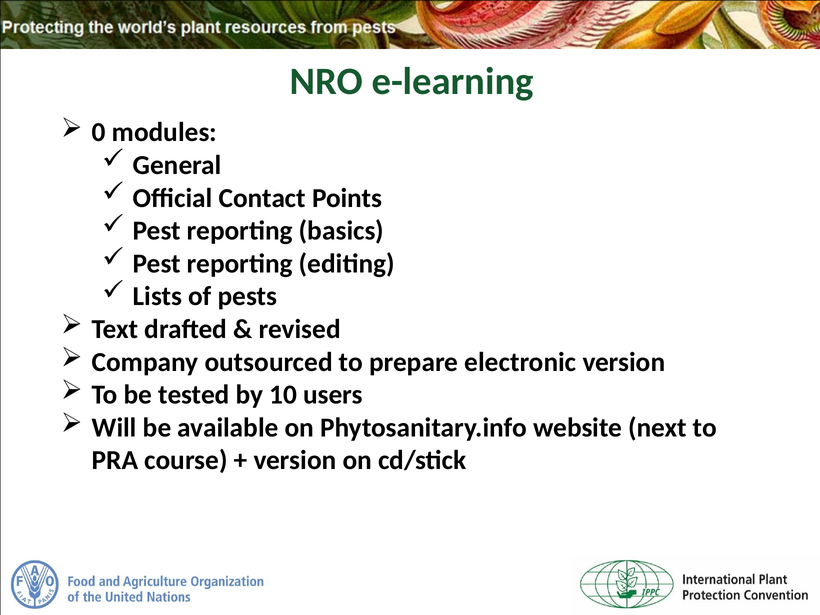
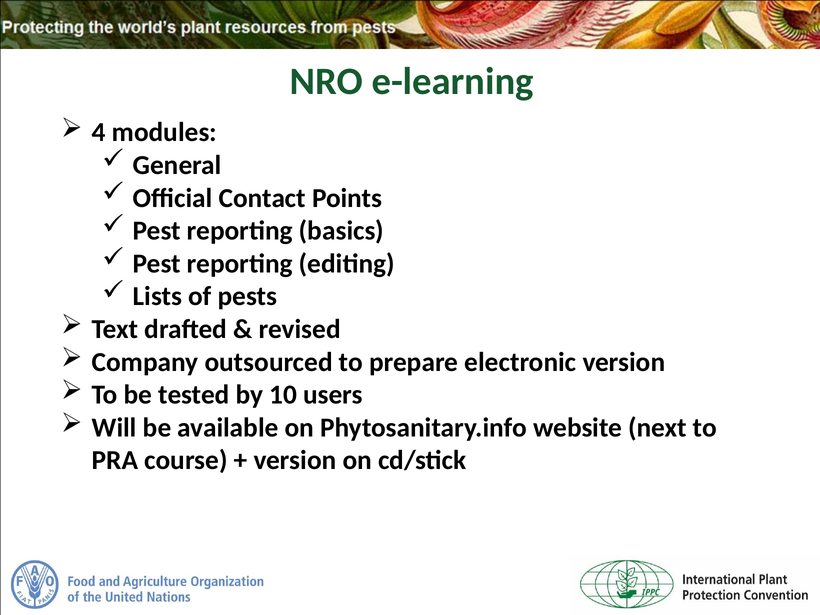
0: 0 -> 4
